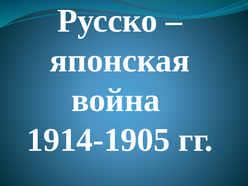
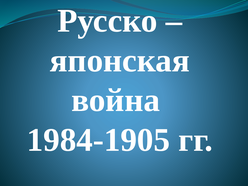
1914-1905: 1914-1905 -> 1984-1905
